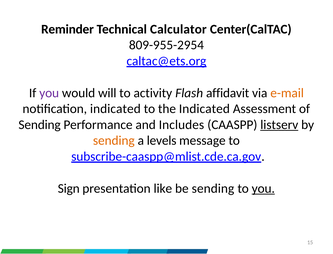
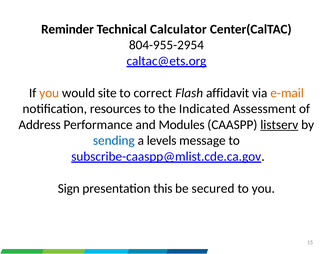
809-955-2954: 809-955-2954 -> 804-955-2954
you at (49, 93) colour: purple -> orange
will: will -> site
activity: activity -> correct
notification indicated: indicated -> resources
Sending at (40, 125): Sending -> Address
Includes: Includes -> Modules
sending at (114, 140) colour: orange -> blue
like: like -> this
be sending: sending -> secured
you at (263, 188) underline: present -> none
